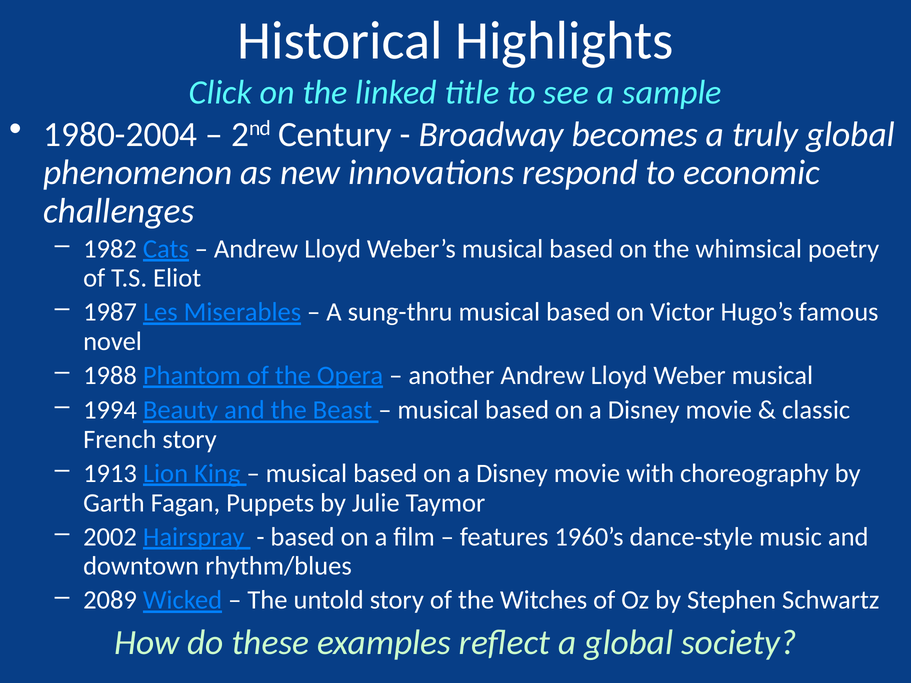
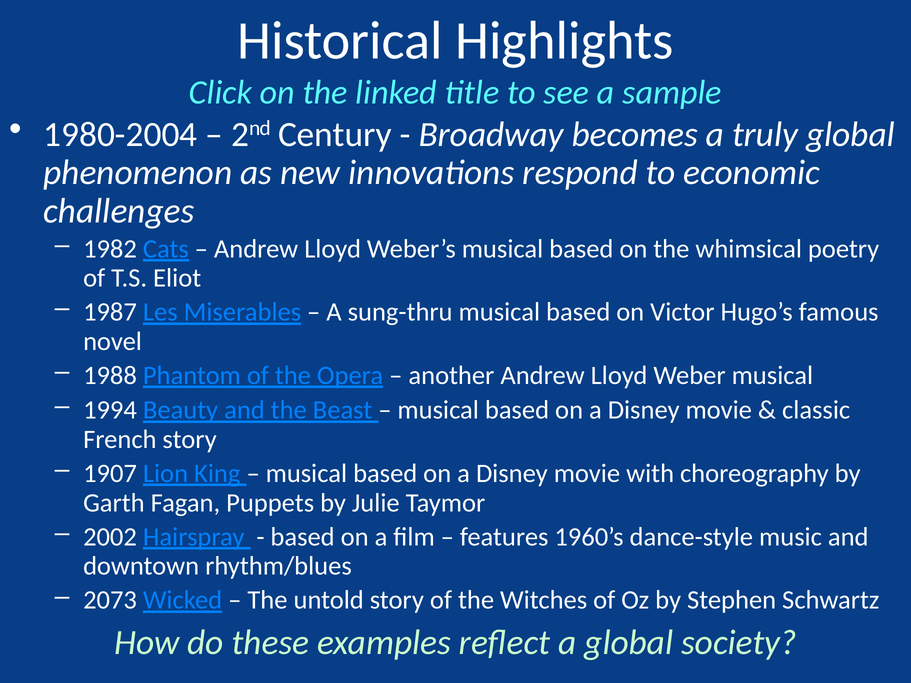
1913: 1913 -> 1907
2089: 2089 -> 2073
